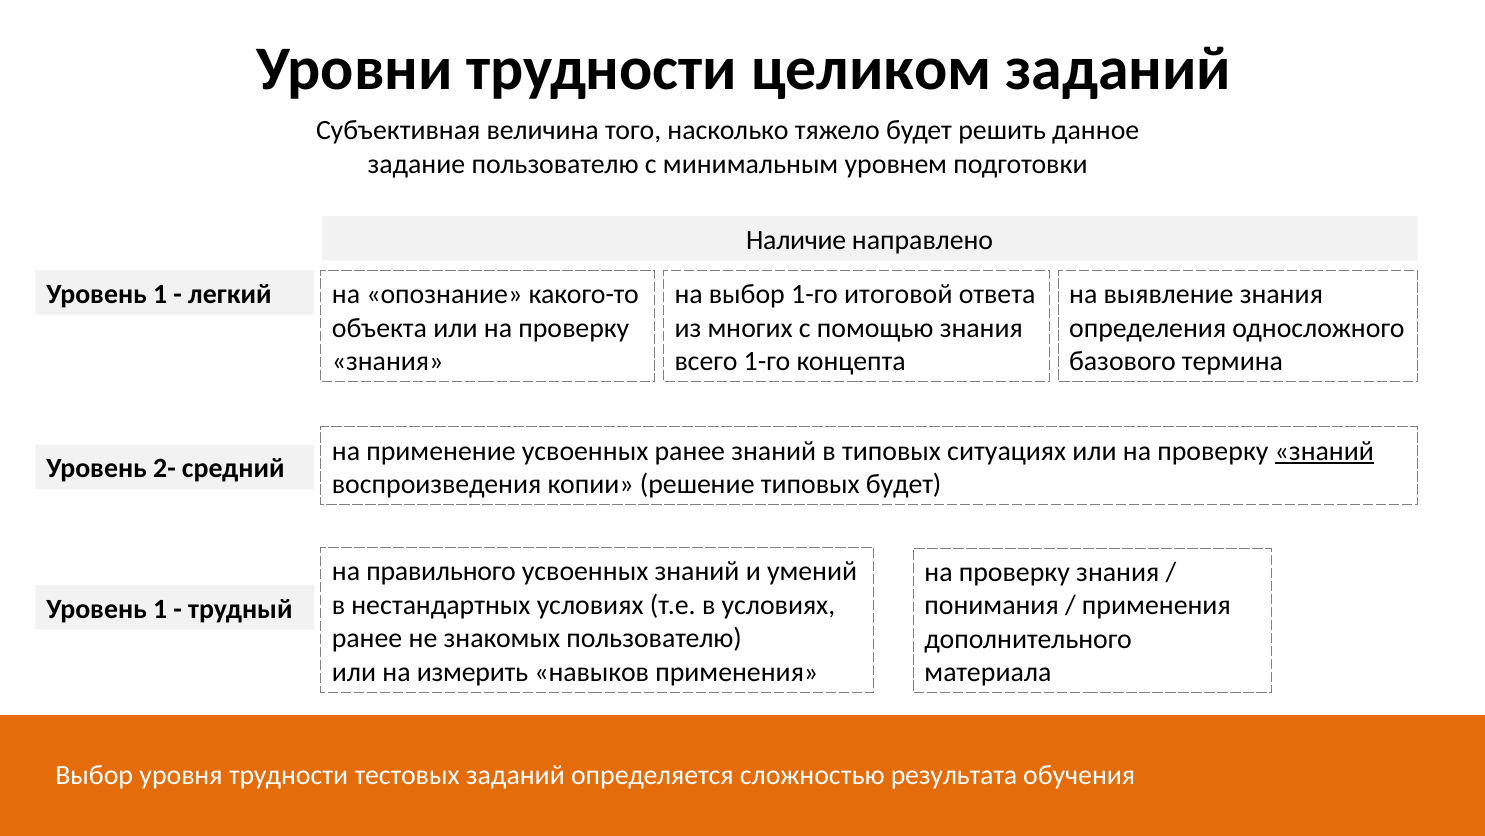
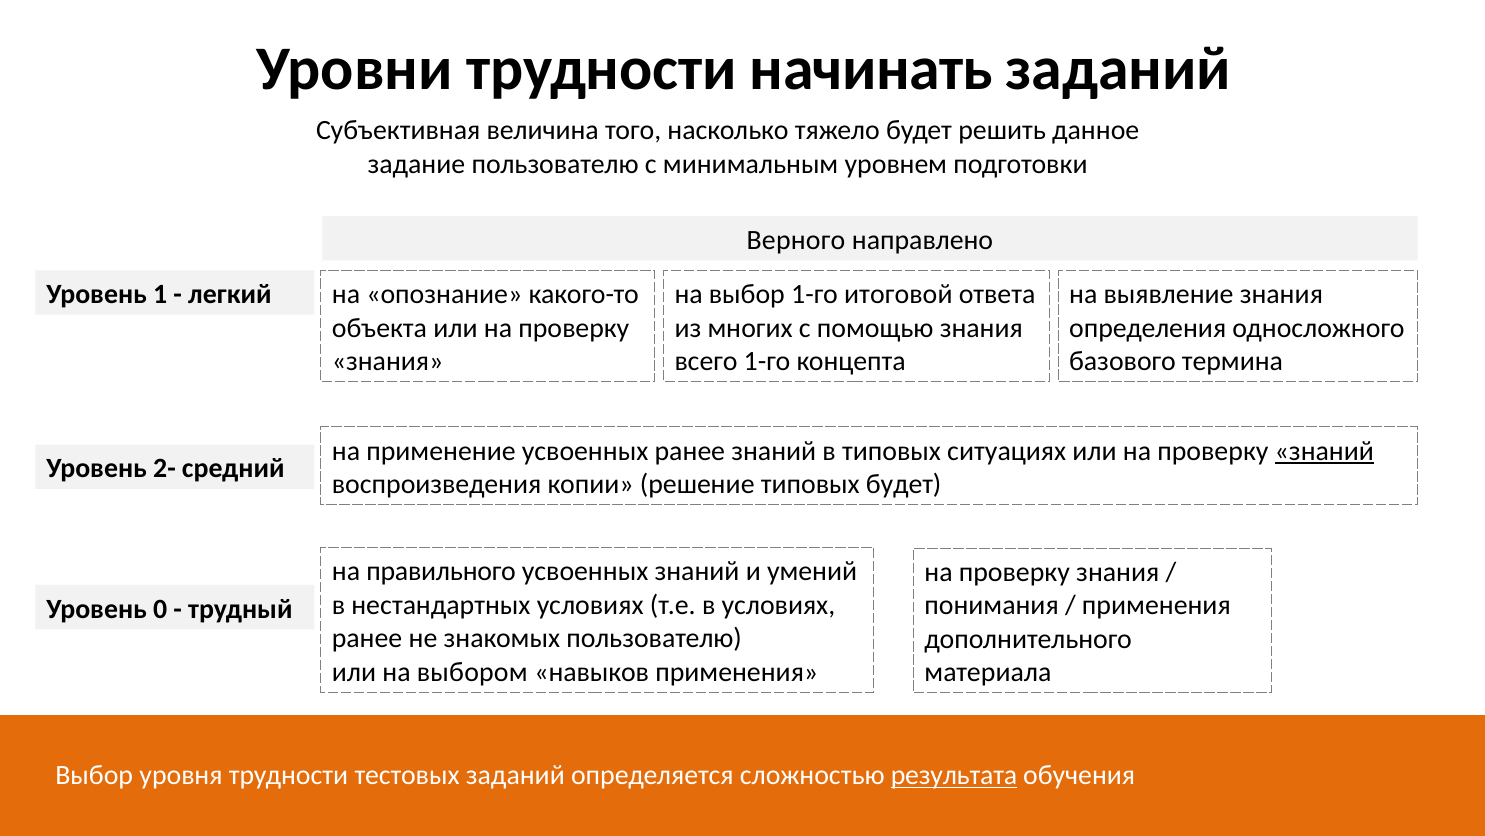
целиком: целиком -> начинать
Наличие: Наличие -> Верного
1 at (160, 609): 1 -> 0
измерить: измерить -> выбором
результата underline: none -> present
